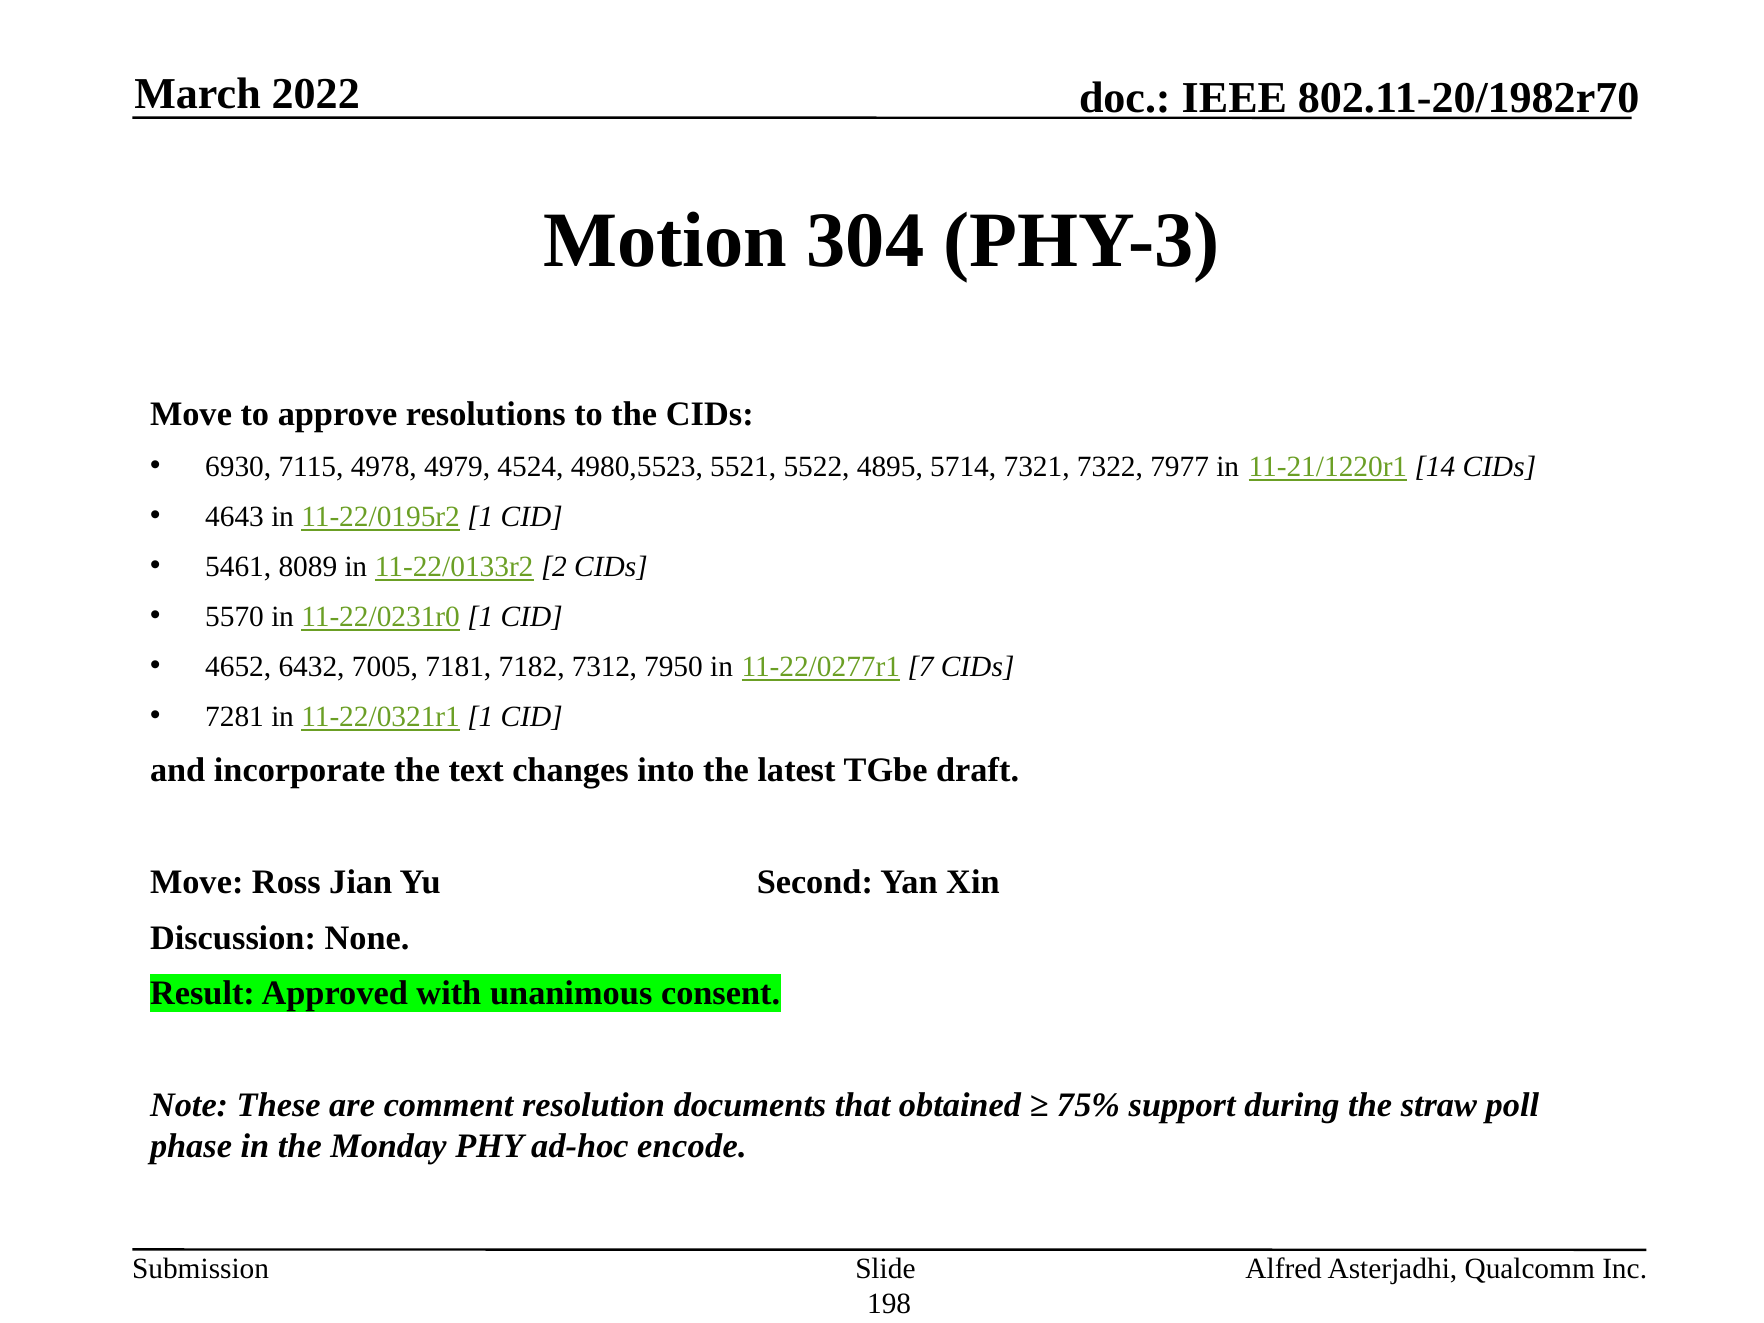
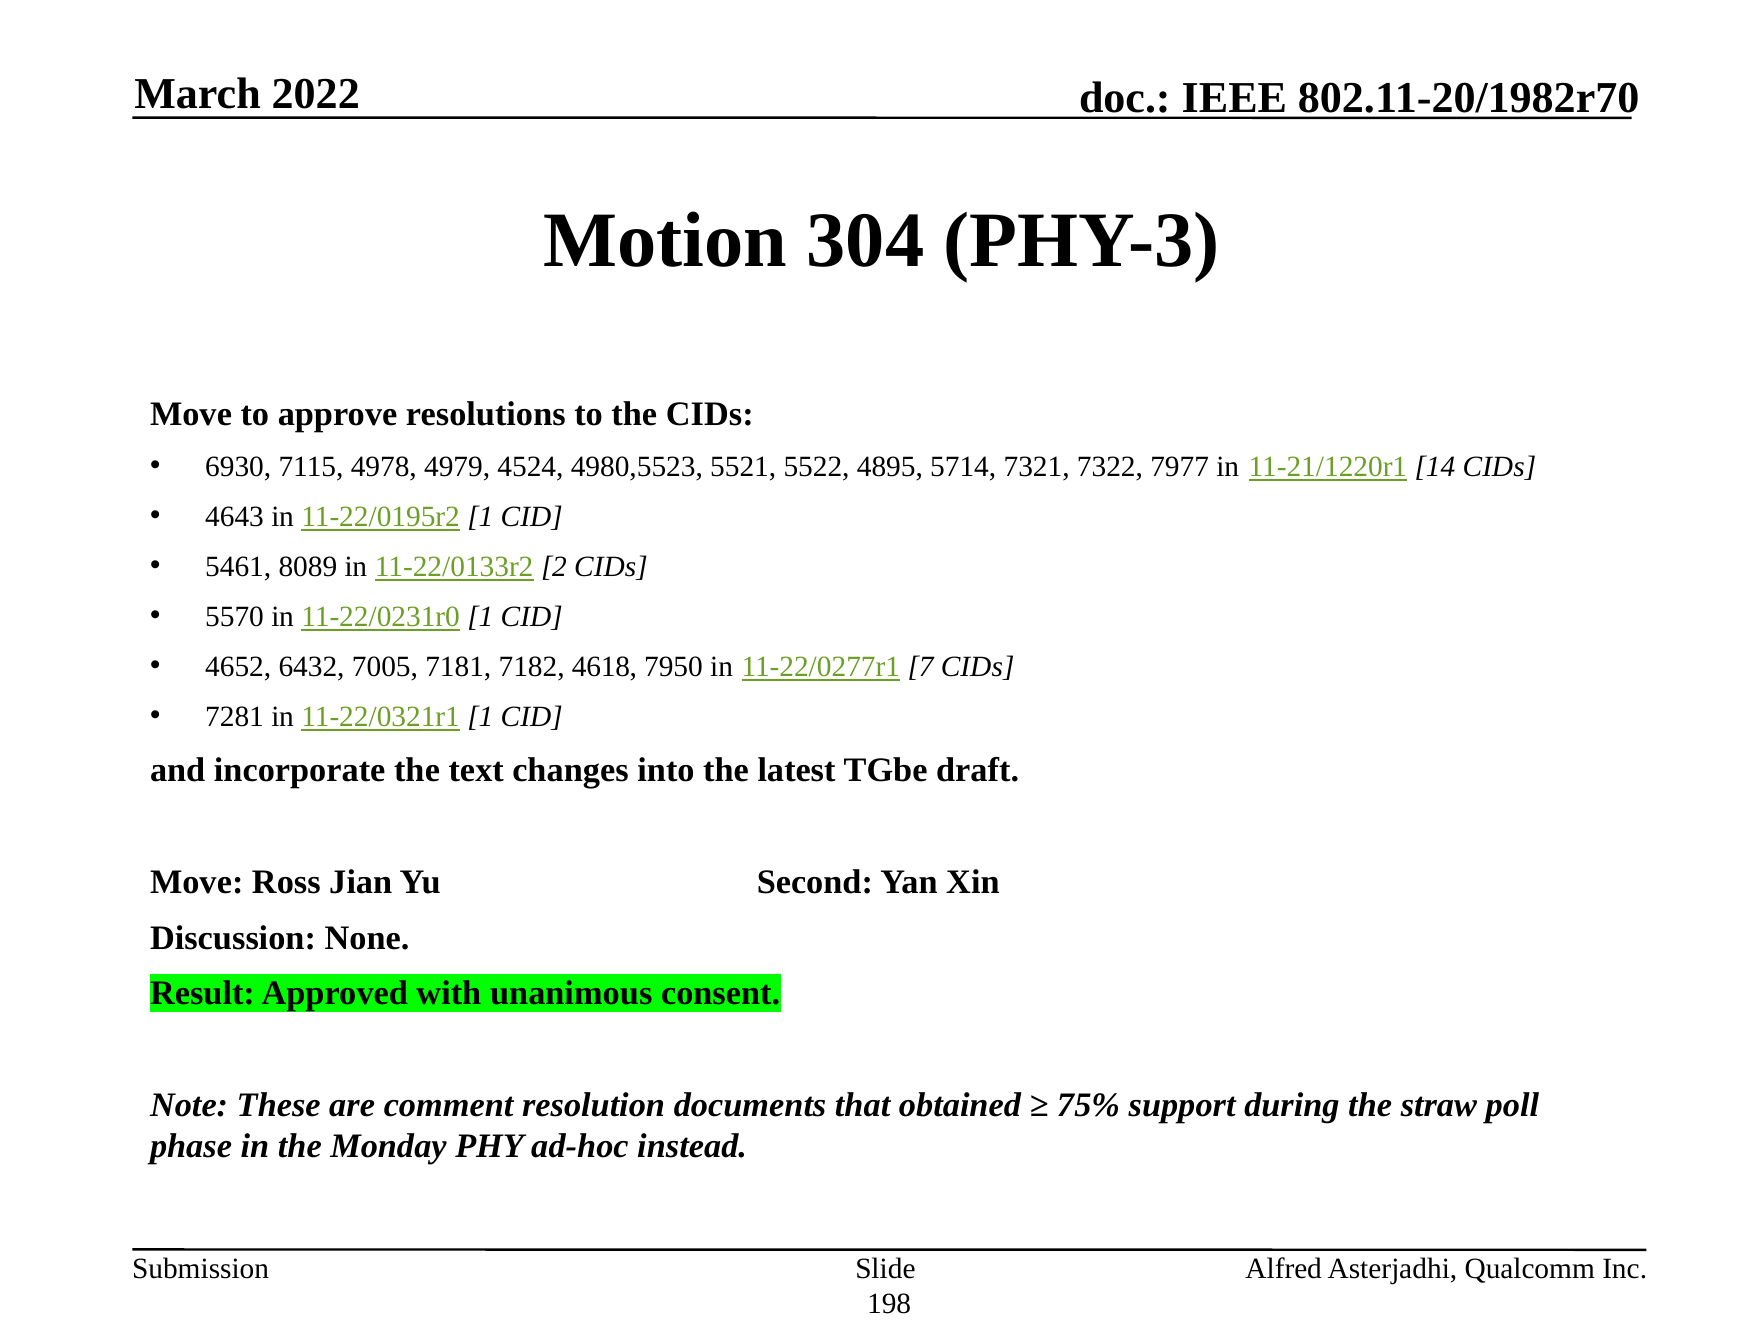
7312: 7312 -> 4618
encode: encode -> instead
